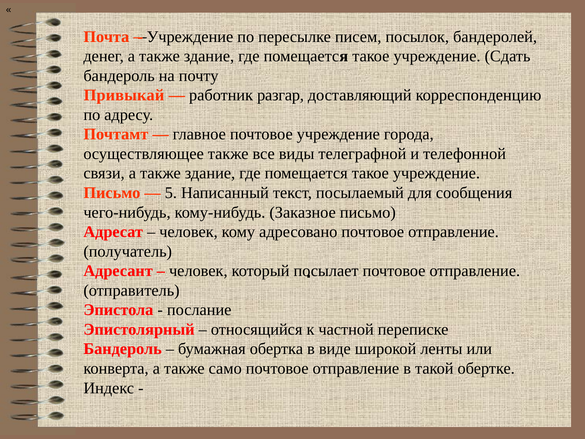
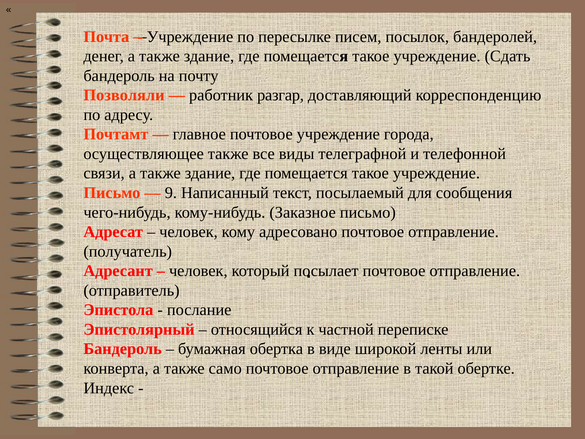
Привыкай: Привыкай -> Позволяли
5: 5 -> 9
